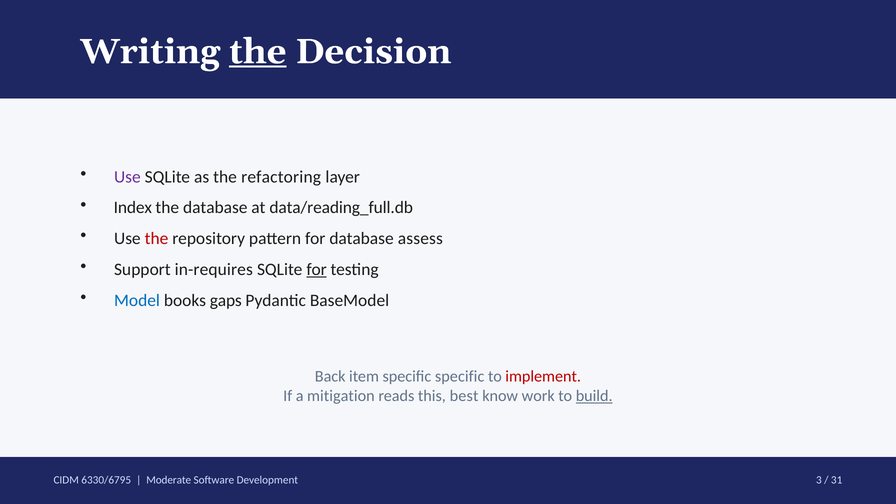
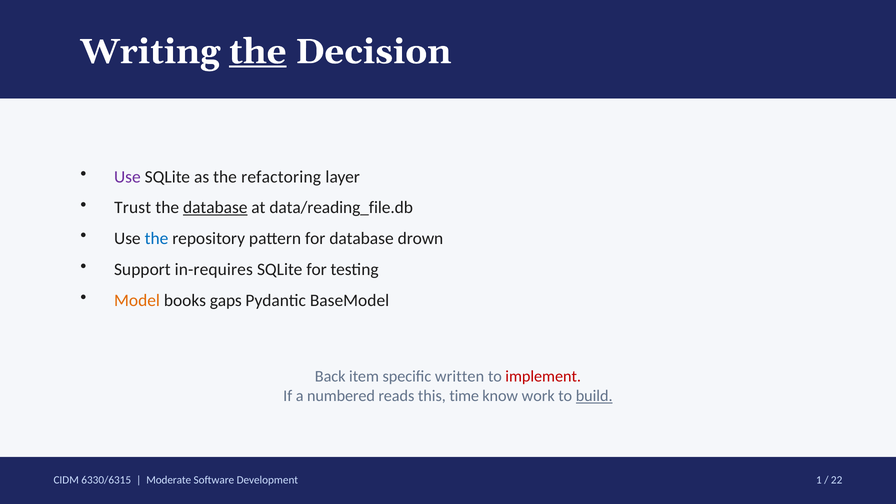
Index: Index -> Trust
database at (215, 208) underline: none -> present
data/reading_full.db: data/reading_full.db -> data/reading_file.db
the at (157, 239) colour: red -> blue
assess: assess -> drown
for at (317, 269) underline: present -> none
Model colour: blue -> orange
specific specific: specific -> written
mitigation: mitigation -> numbered
best: best -> time
6330/6795: 6330/6795 -> 6330/6315
3: 3 -> 1
31: 31 -> 22
